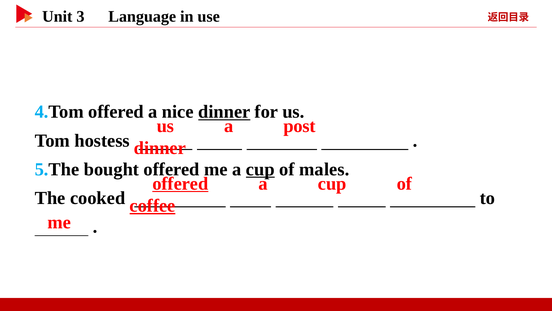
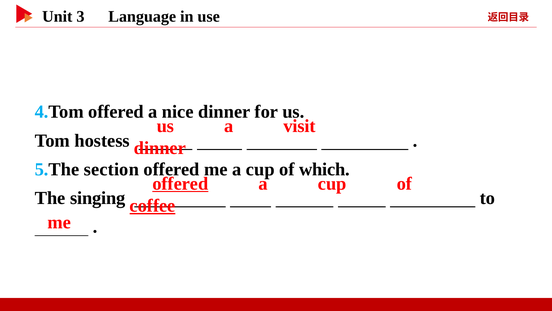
dinner at (224, 112) underline: present -> none
post: post -> visit
bought: bought -> section
cup at (260, 169) underline: present -> none
males: males -> which
cooked: cooked -> singing
